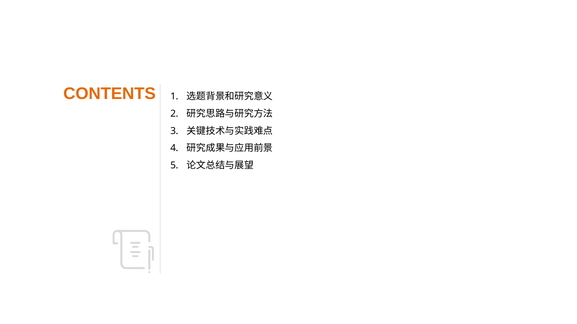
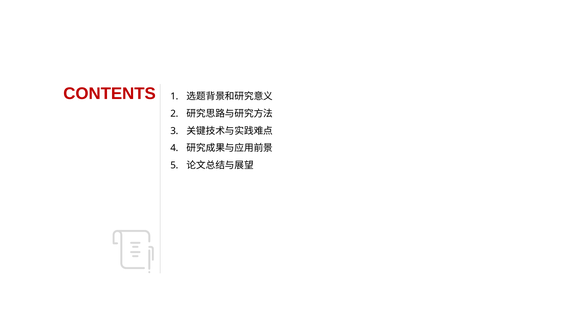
CONTENTS colour: orange -> red
